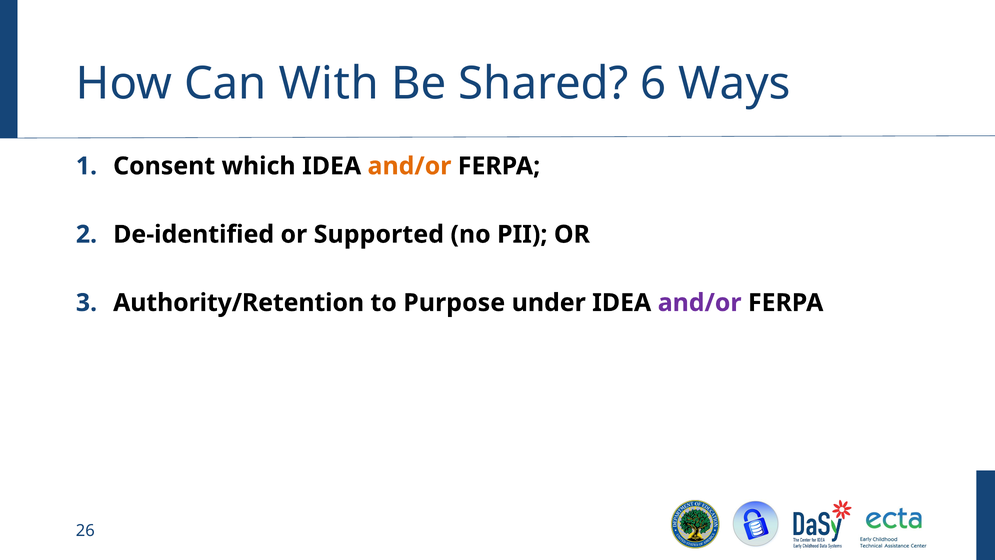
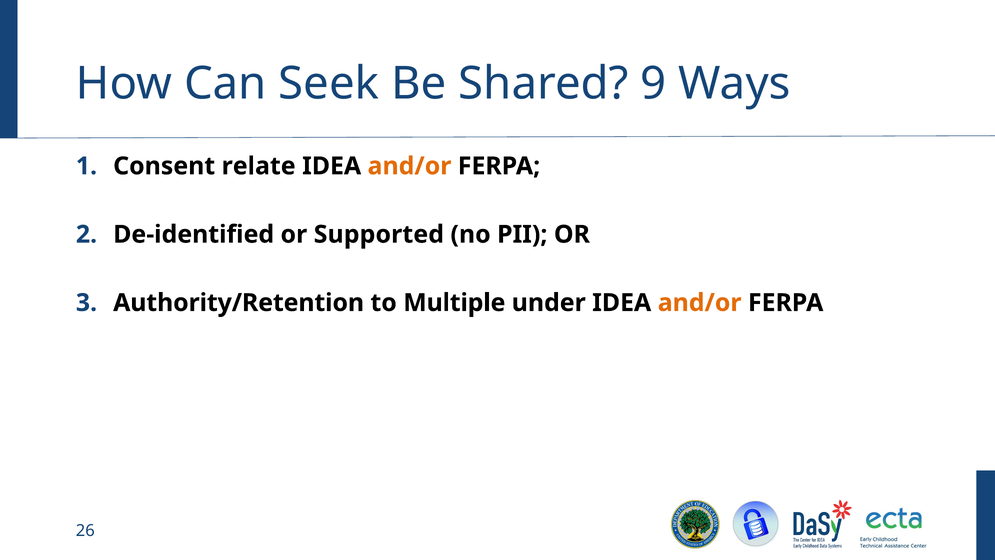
With: With -> Seek
6: 6 -> 9
which: which -> relate
Purpose: Purpose -> Multiple
and/or at (700, 303) colour: purple -> orange
